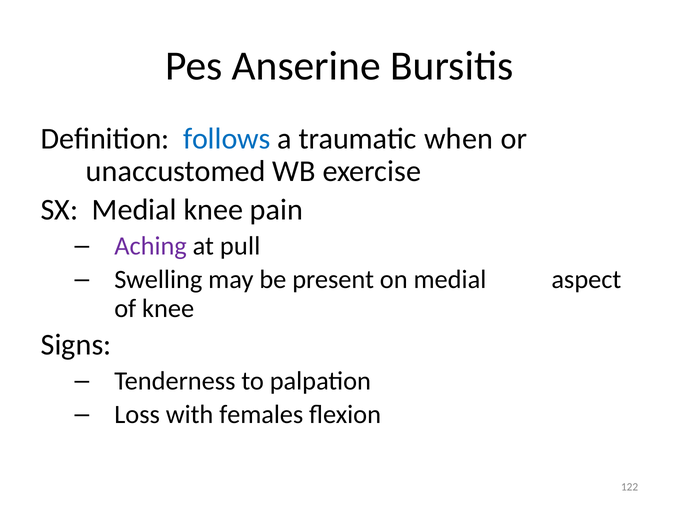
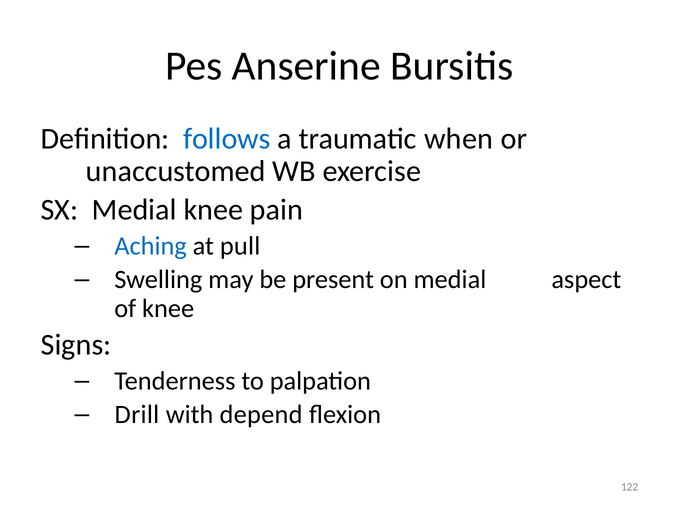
Aching colour: purple -> blue
Loss: Loss -> Drill
females: females -> depend
